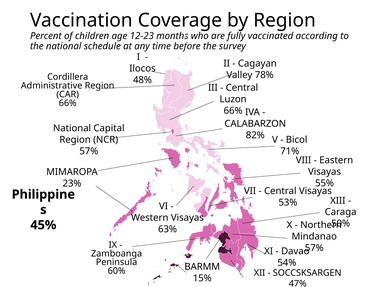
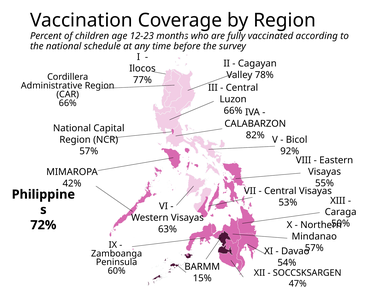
48%: 48% -> 77%
71%: 71% -> 92%
23%: 23% -> 42%
45%: 45% -> 72%
